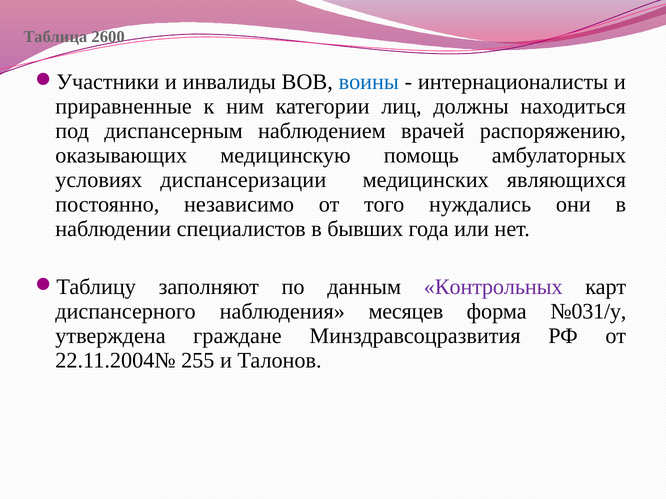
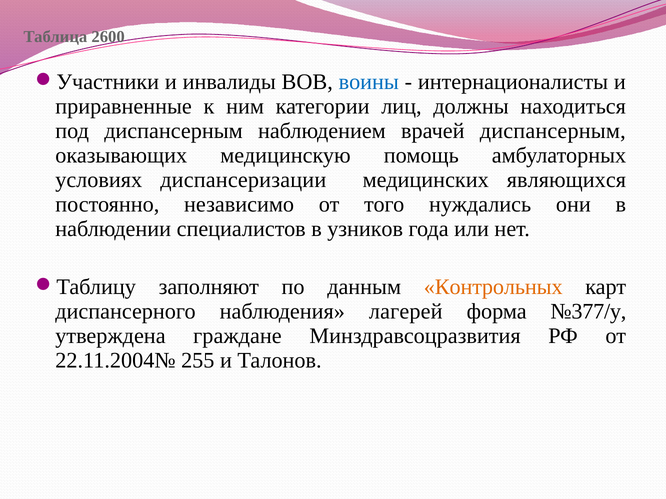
врачей распоряжению: распоряжению -> диспансерным
бывших: бывших -> узников
Контрольных colour: purple -> orange
месяцев: месяцев -> лагерей
№031/у: №031/у -> №377/у
